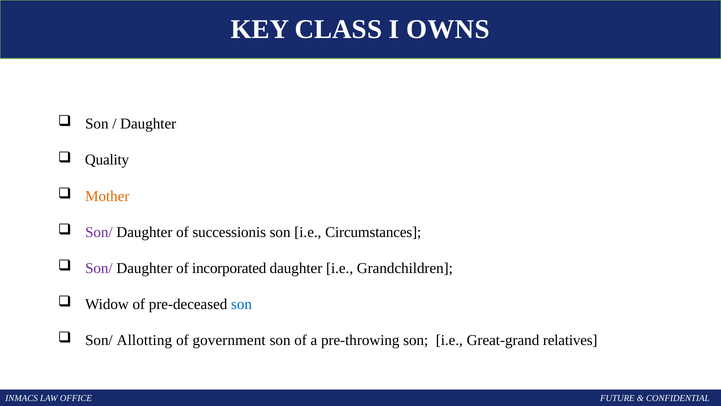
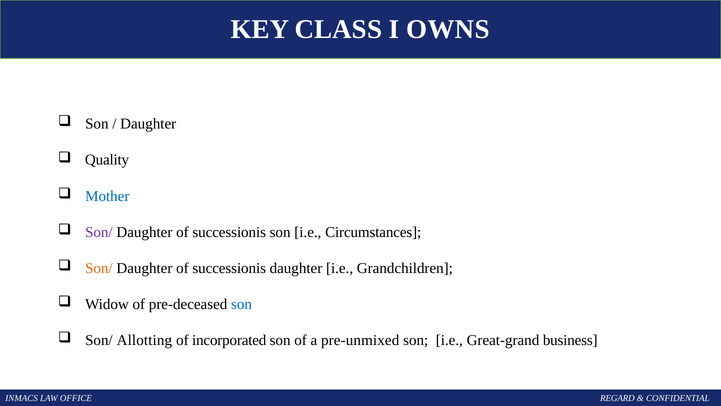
Mother colour: orange -> blue
Son/ at (99, 268) colour: purple -> orange
incorporated at (229, 268): incorporated -> successionis
government: government -> incorporated
pre-throwing: pre-throwing -> pre-unmixed
relatives: relatives -> business
FUTURE: FUTURE -> REGARD
